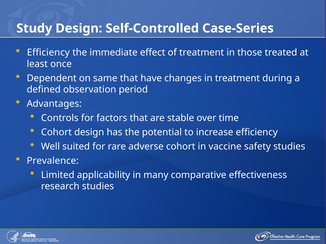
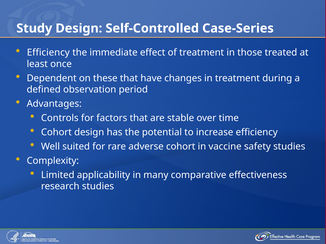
same: same -> these
Prevalence: Prevalence -> Complexity
